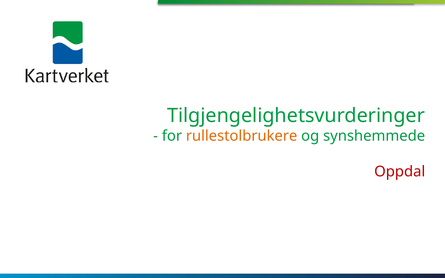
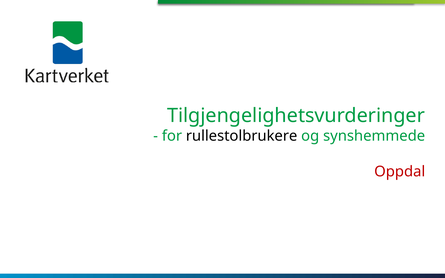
rullestolbrukere colour: orange -> black
